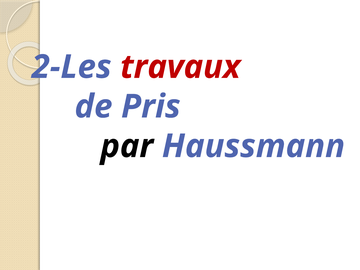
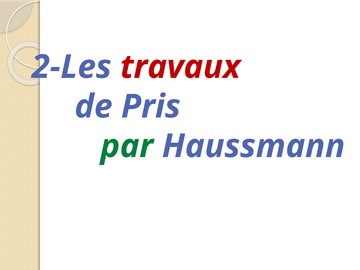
par colour: black -> green
